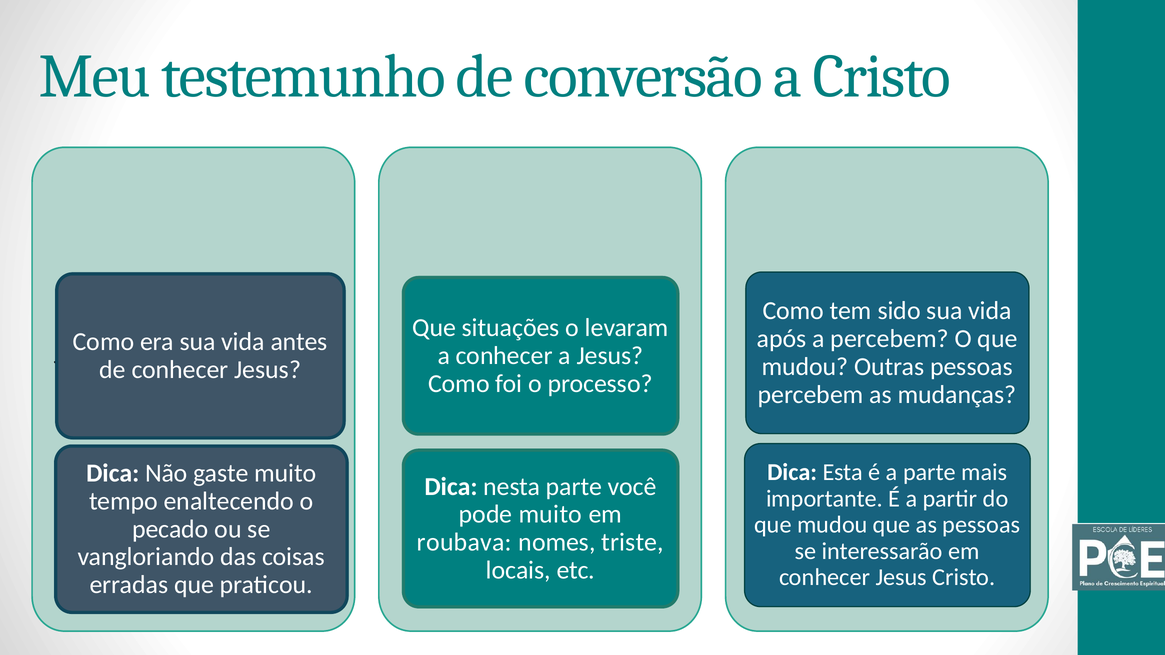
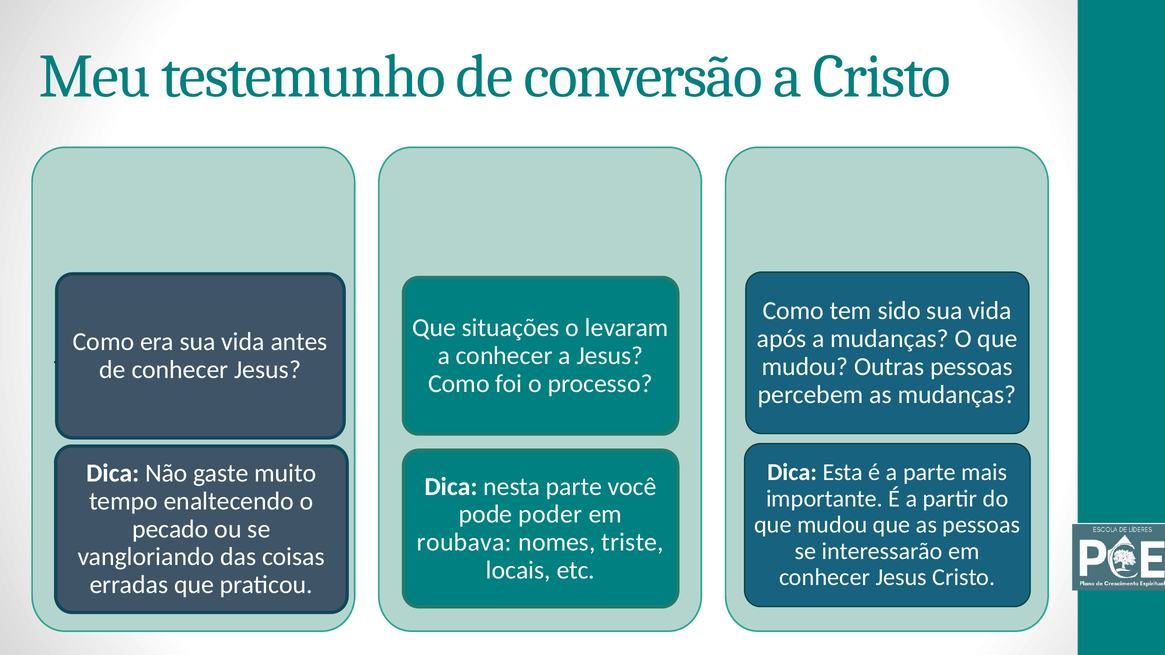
a percebem: percebem -> mudanças
pode muito: muito -> poder
